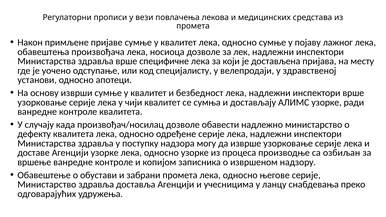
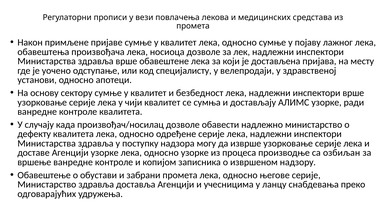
специфичне: специфичне -> обавештене
изврши: изврши -> сектору
